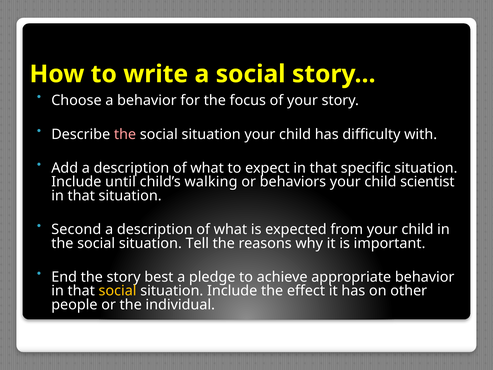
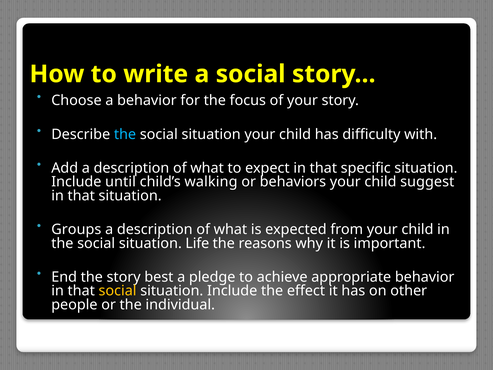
the at (125, 134) colour: pink -> light blue
scientist: scientist -> suggest
Second: Second -> Groups
Tell: Tell -> Life
